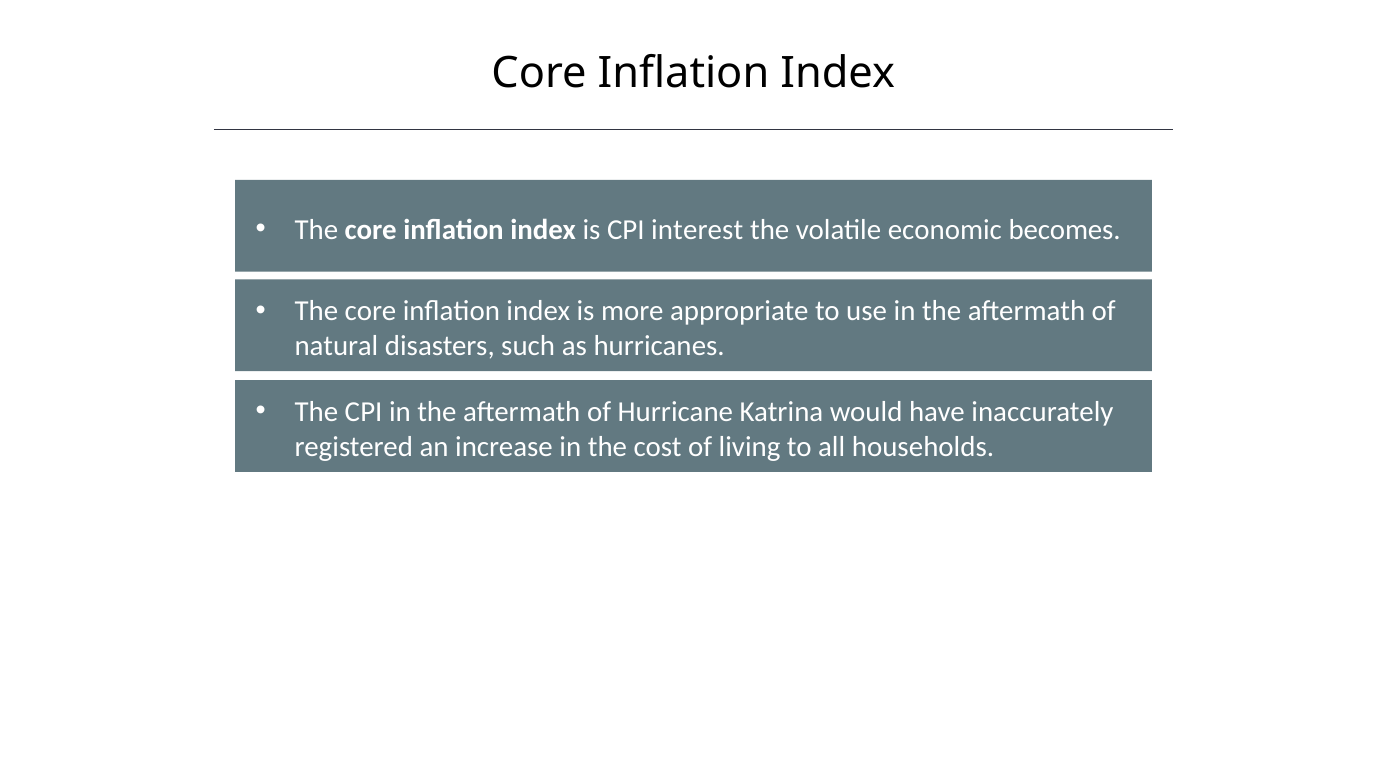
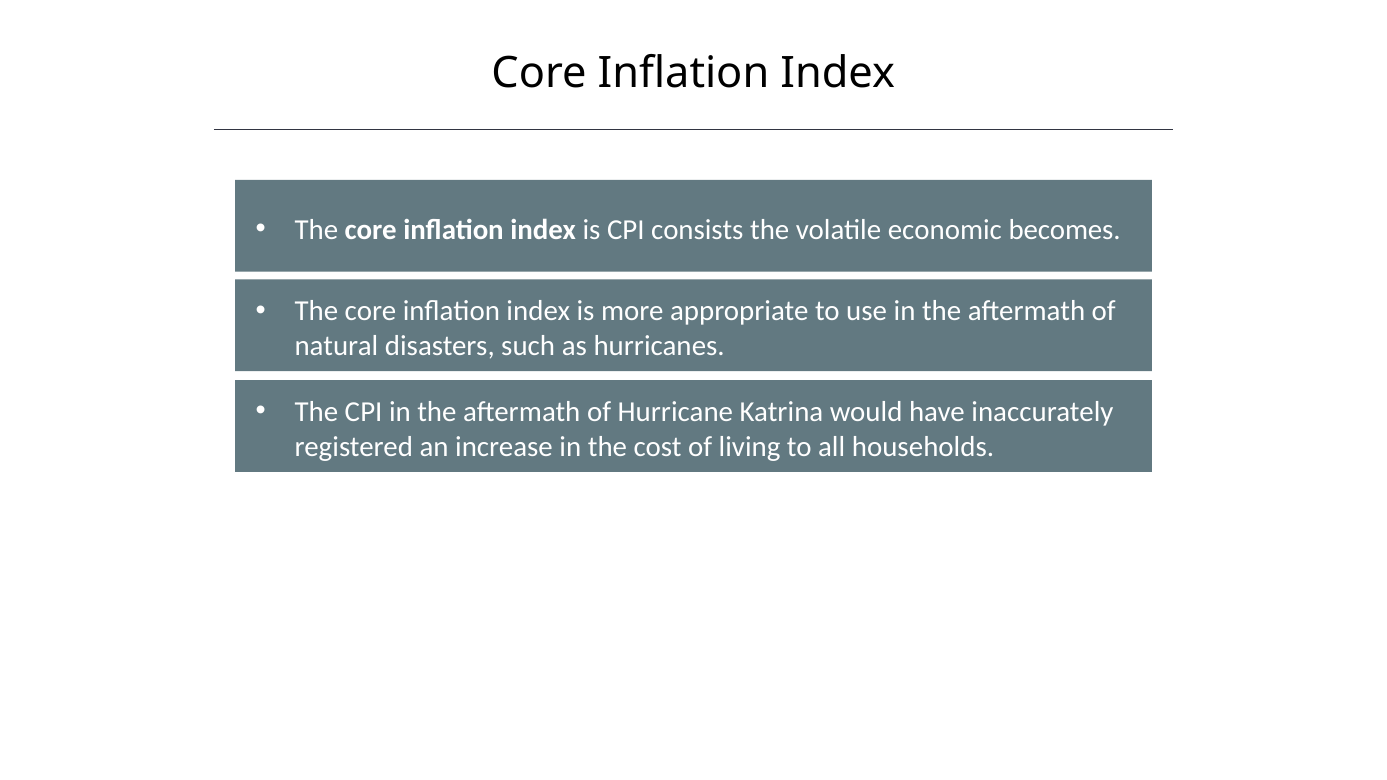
interest: interest -> consists
